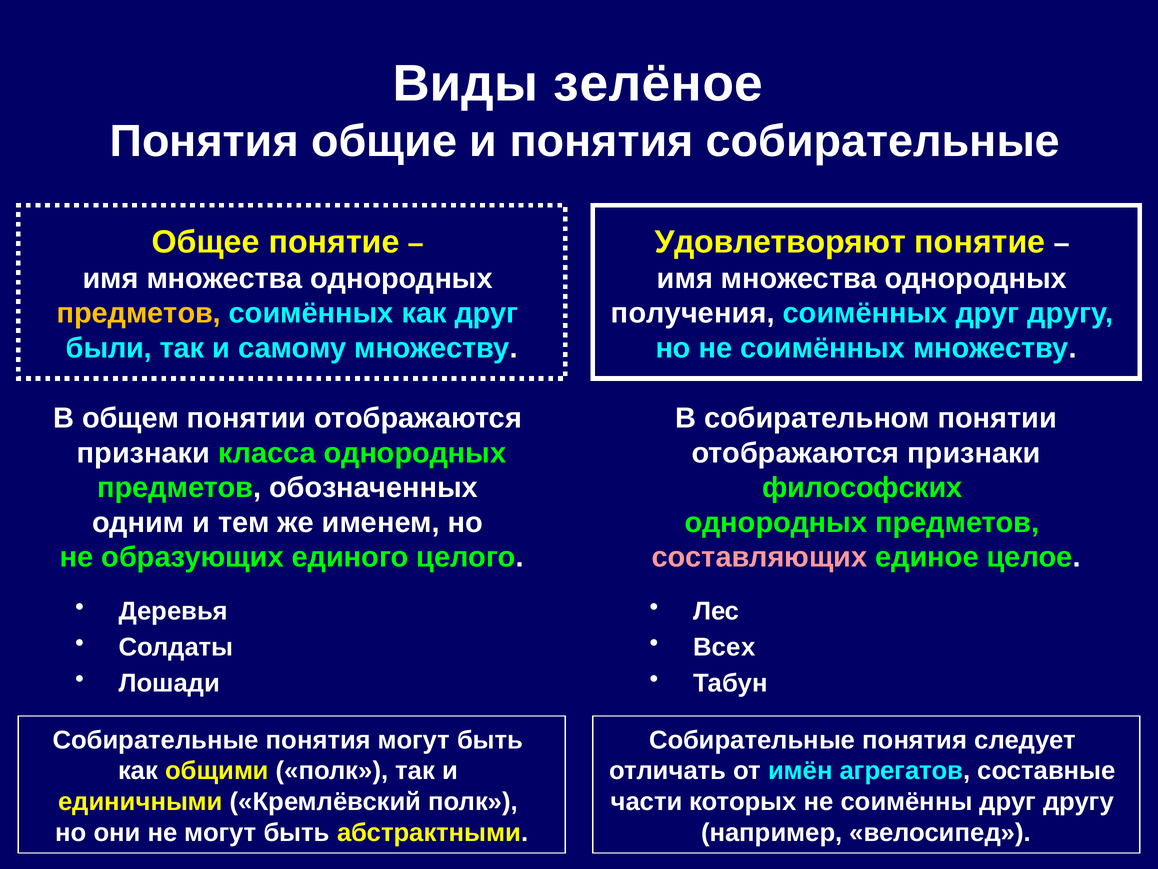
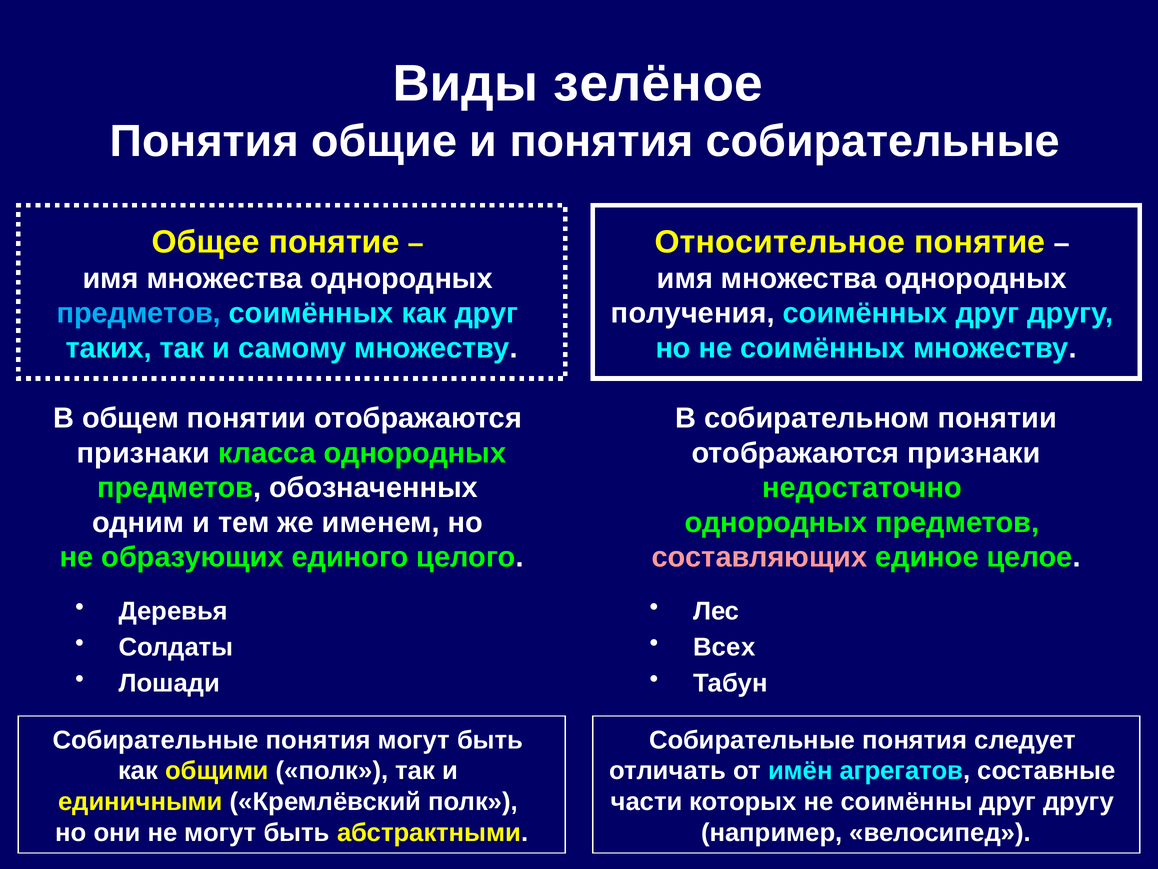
Удовлетворяют: Удовлетворяют -> Относительное
предметов at (139, 313) colour: yellow -> light blue
были: были -> таких
философских: философских -> недостаточно
